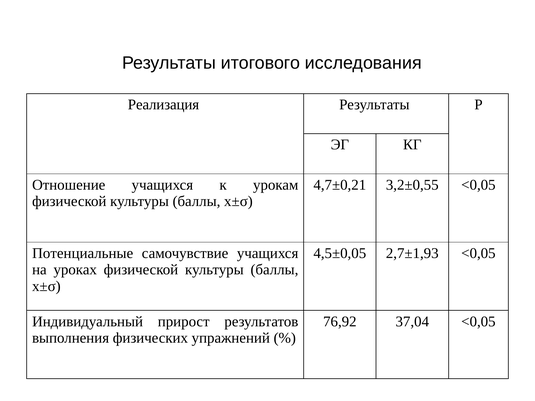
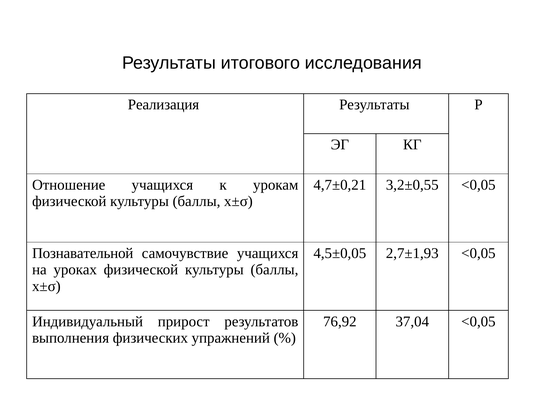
Потенциальные: Потенциальные -> Познавательной
